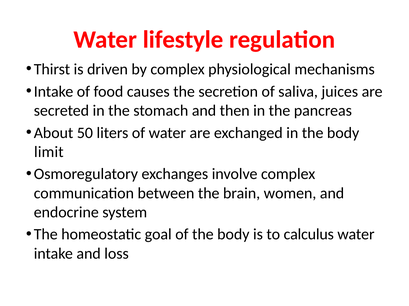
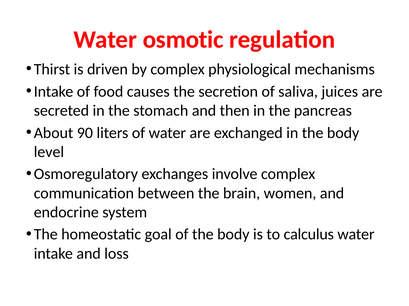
lifestyle: lifestyle -> osmotic
50: 50 -> 90
limit: limit -> level
